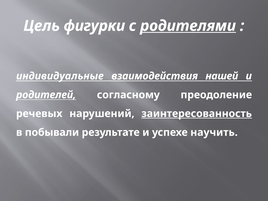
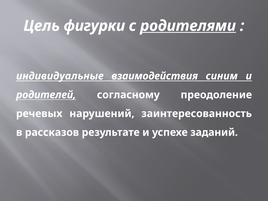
нашей: нашей -> синим
заинтересованность underline: present -> none
побывали: побывали -> рассказов
научить: научить -> заданий
